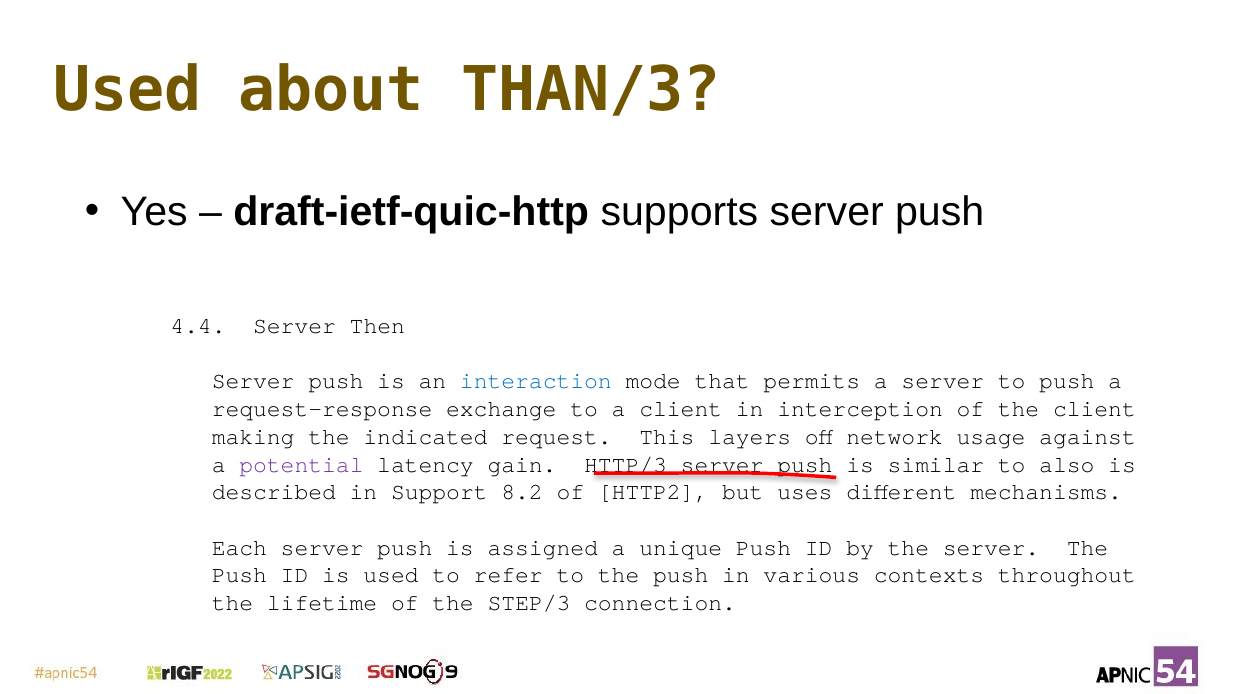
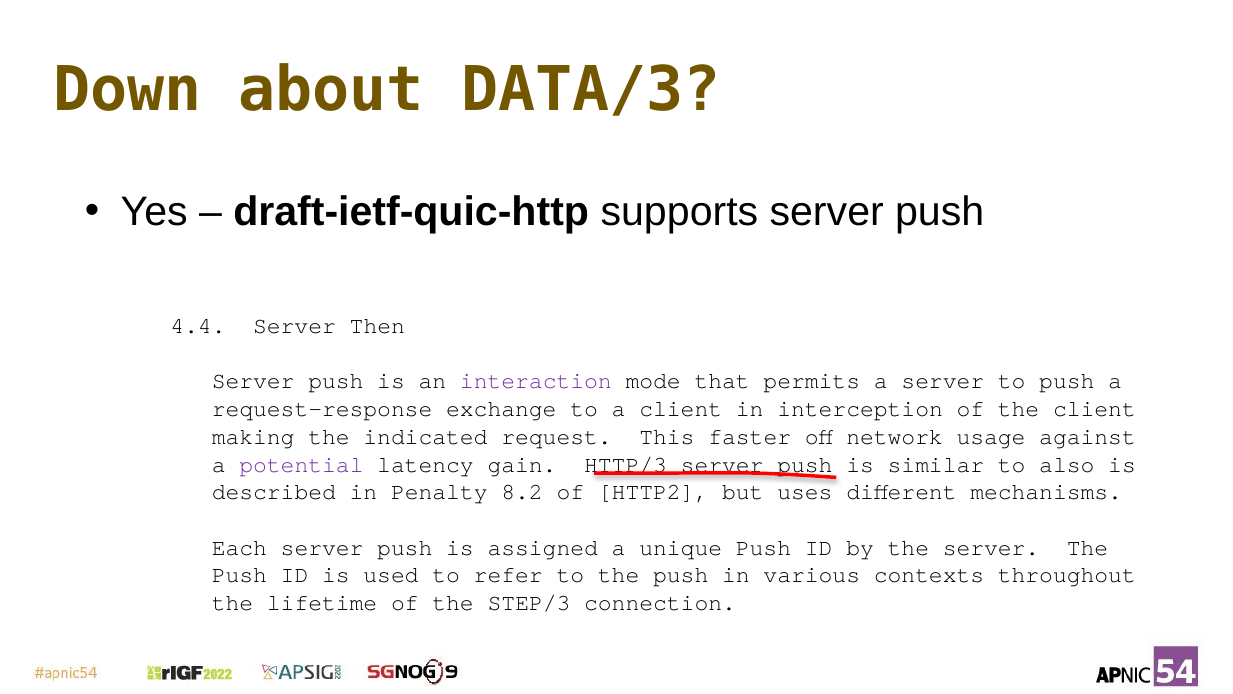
Used at (127, 90): Used -> Down
THAN/3: THAN/3 -> DATA/3
interaction colour: blue -> purple
layers: layers -> faster
Support: Support -> Penalty
